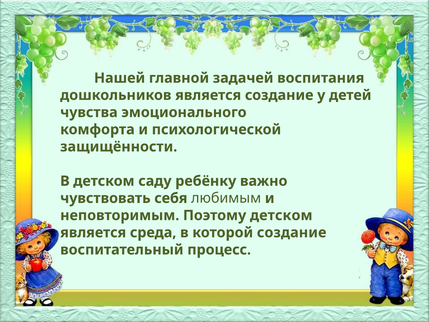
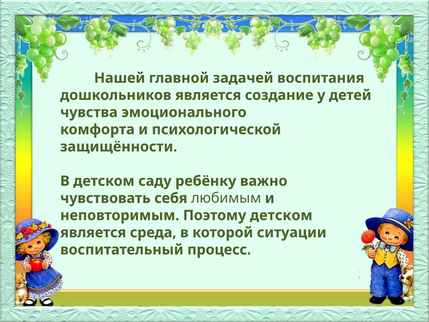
которой создание: создание -> ситуации
